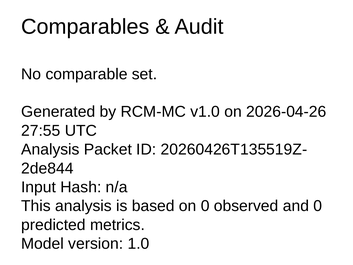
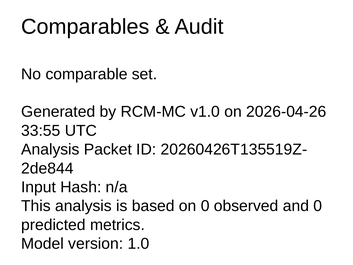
27:55: 27:55 -> 33:55
